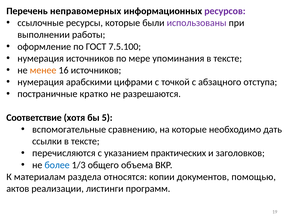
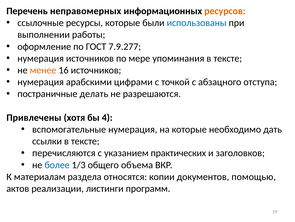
ресурсов colour: purple -> orange
использованы colour: purple -> blue
7.5.100: 7.5.100 -> 7.9.277
кратко: кратко -> делать
Соответствие: Соответствие -> Привлечены
5: 5 -> 4
вспомогательные сравнению: сравнению -> нумерация
